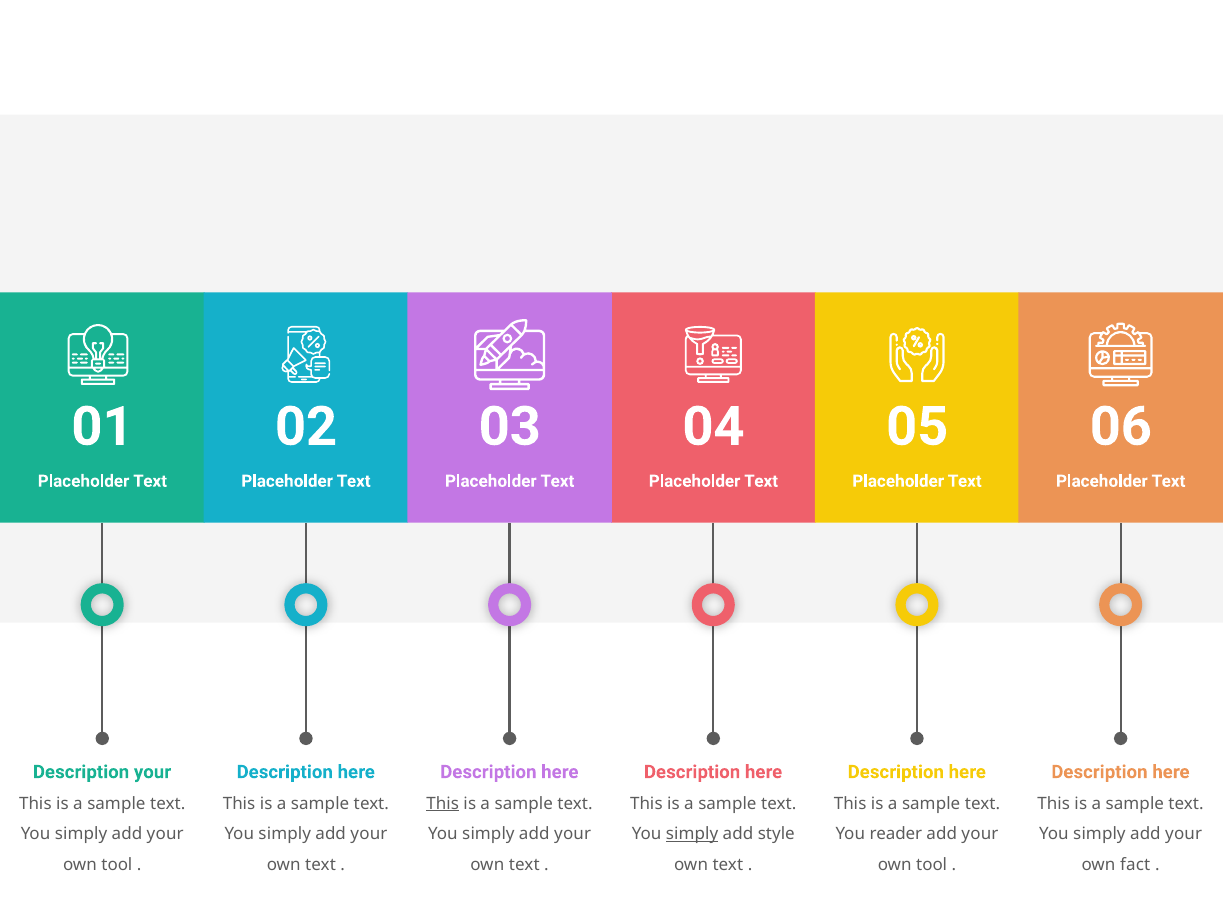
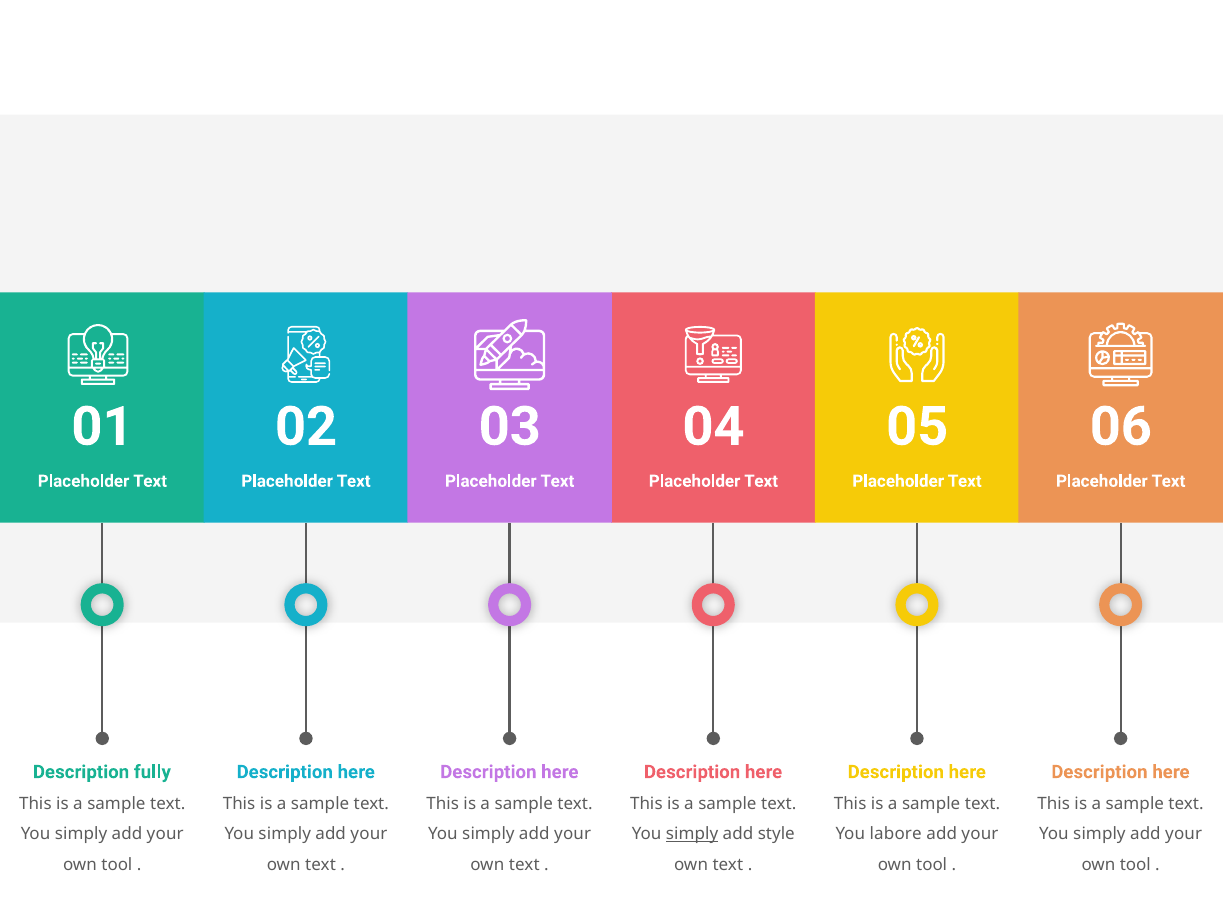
Description your: your -> fully
This at (443, 804) underline: present -> none
reader: reader -> labore
fact at (1135, 865): fact -> tool
